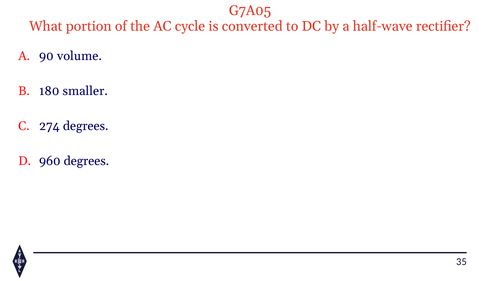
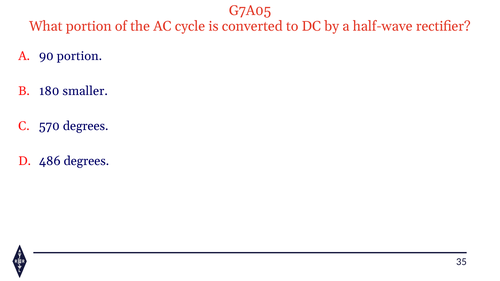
90 volume: volume -> portion
274: 274 -> 570
960: 960 -> 486
